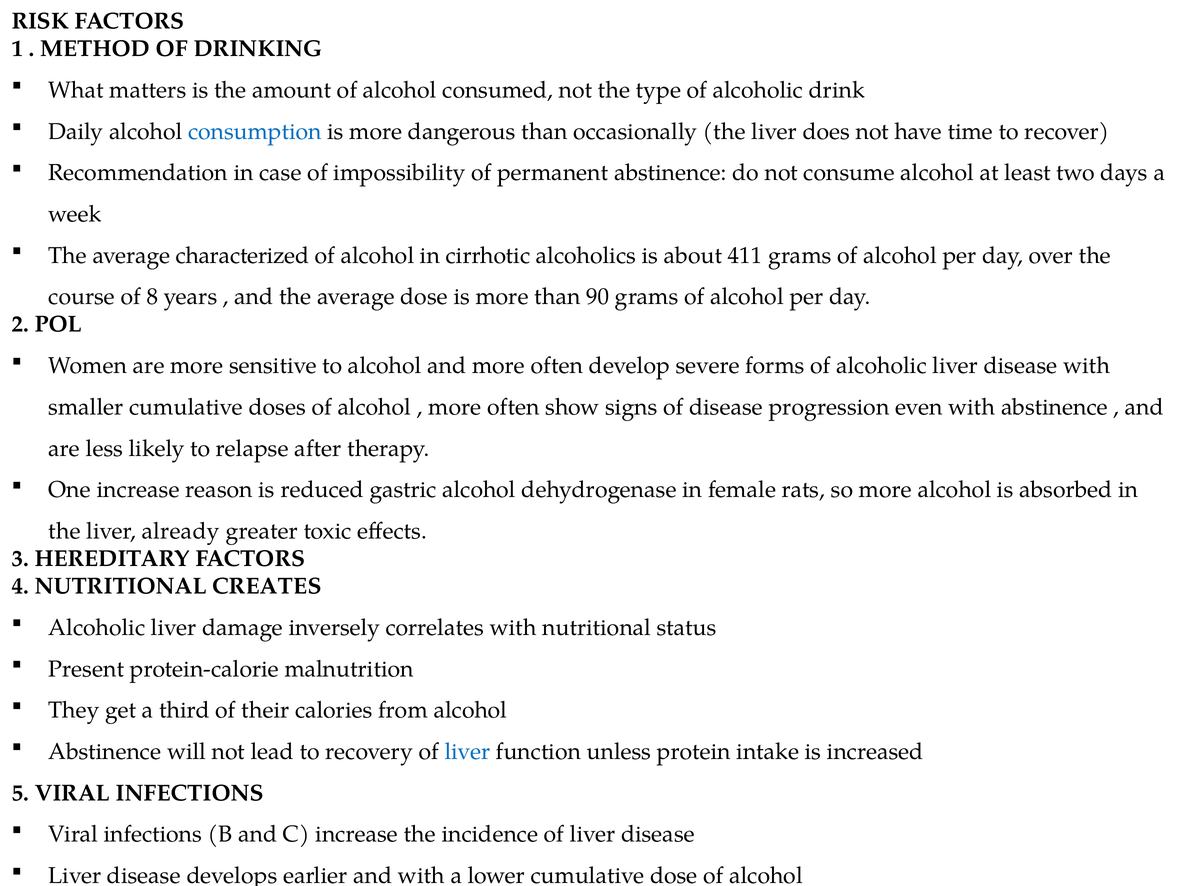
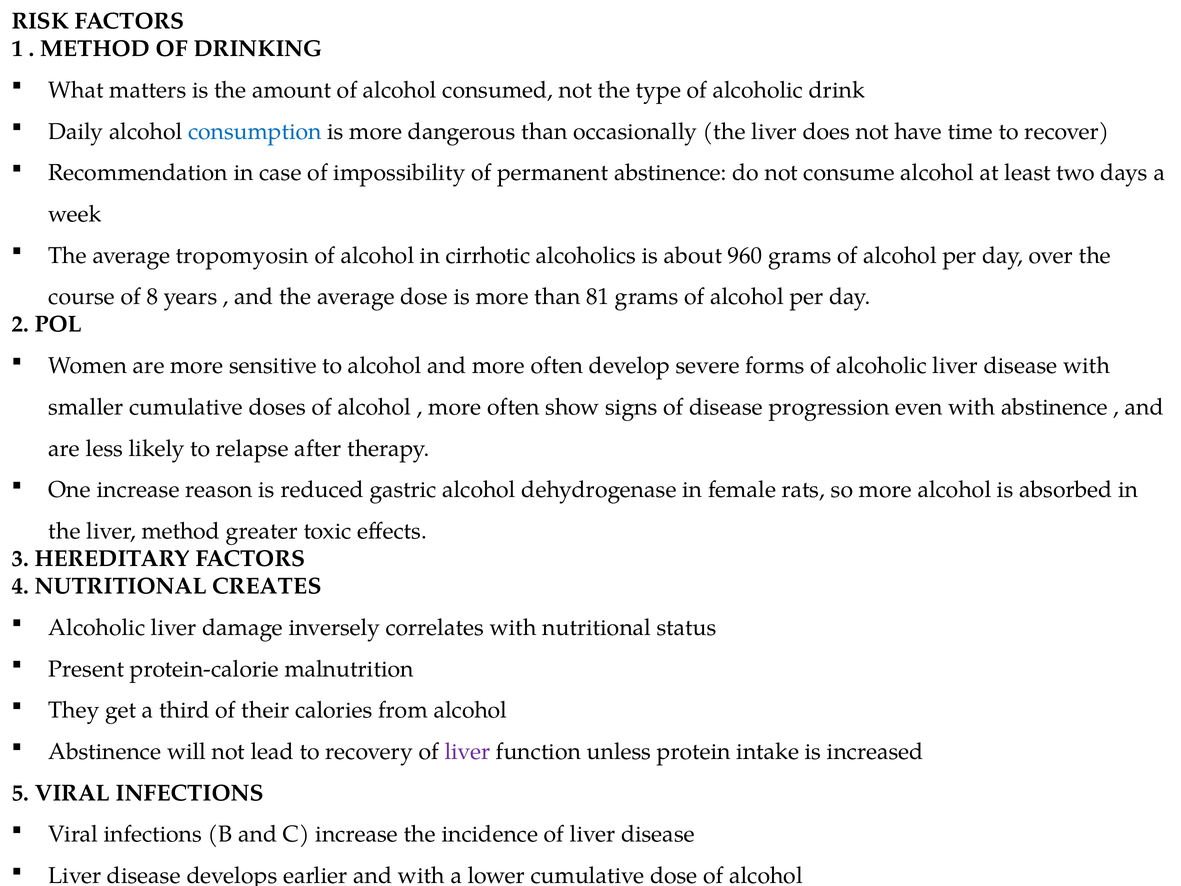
characterized: characterized -> tropomyosin
411: 411 -> 960
90: 90 -> 81
liver already: already -> method
liver at (467, 751) colour: blue -> purple
